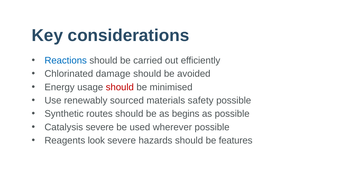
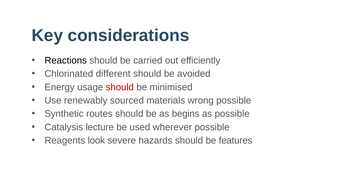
Reactions colour: blue -> black
damage: damage -> different
safety: safety -> wrong
Catalysis severe: severe -> lecture
